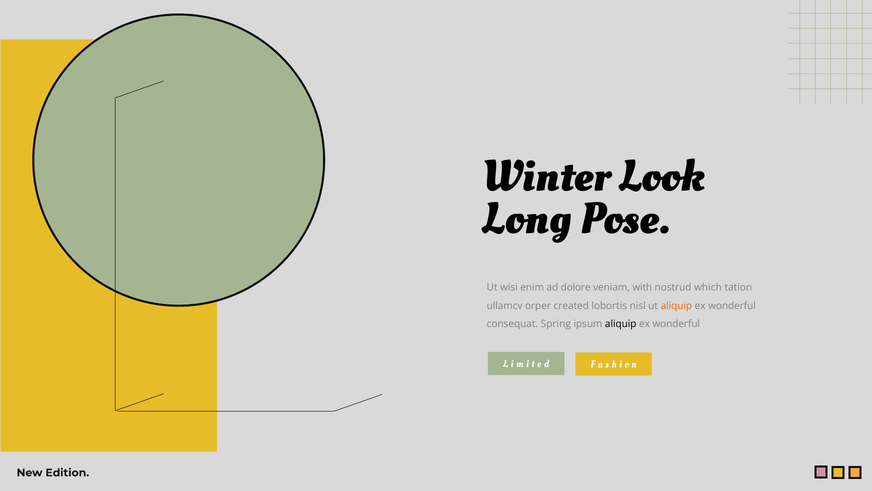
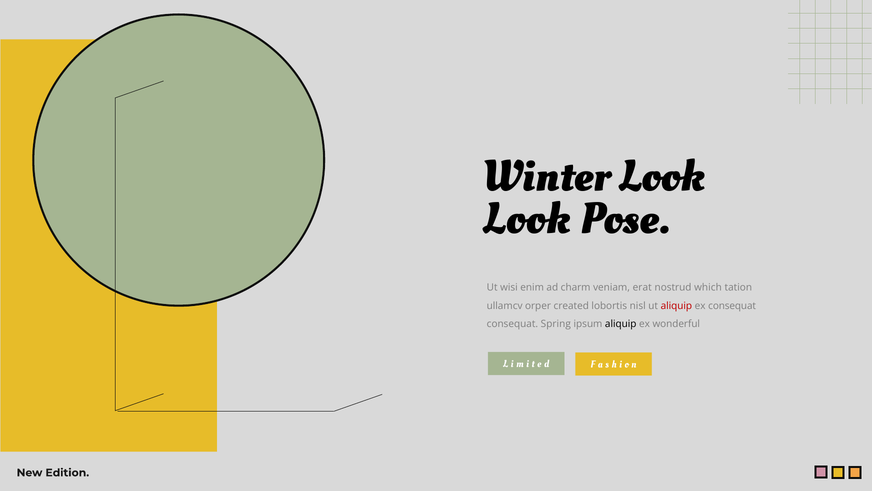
Long at (527, 219): Long -> Look
dolore: dolore -> charm
with: with -> erat
aliquip at (676, 305) colour: orange -> red
wonderful at (732, 305): wonderful -> consequat
